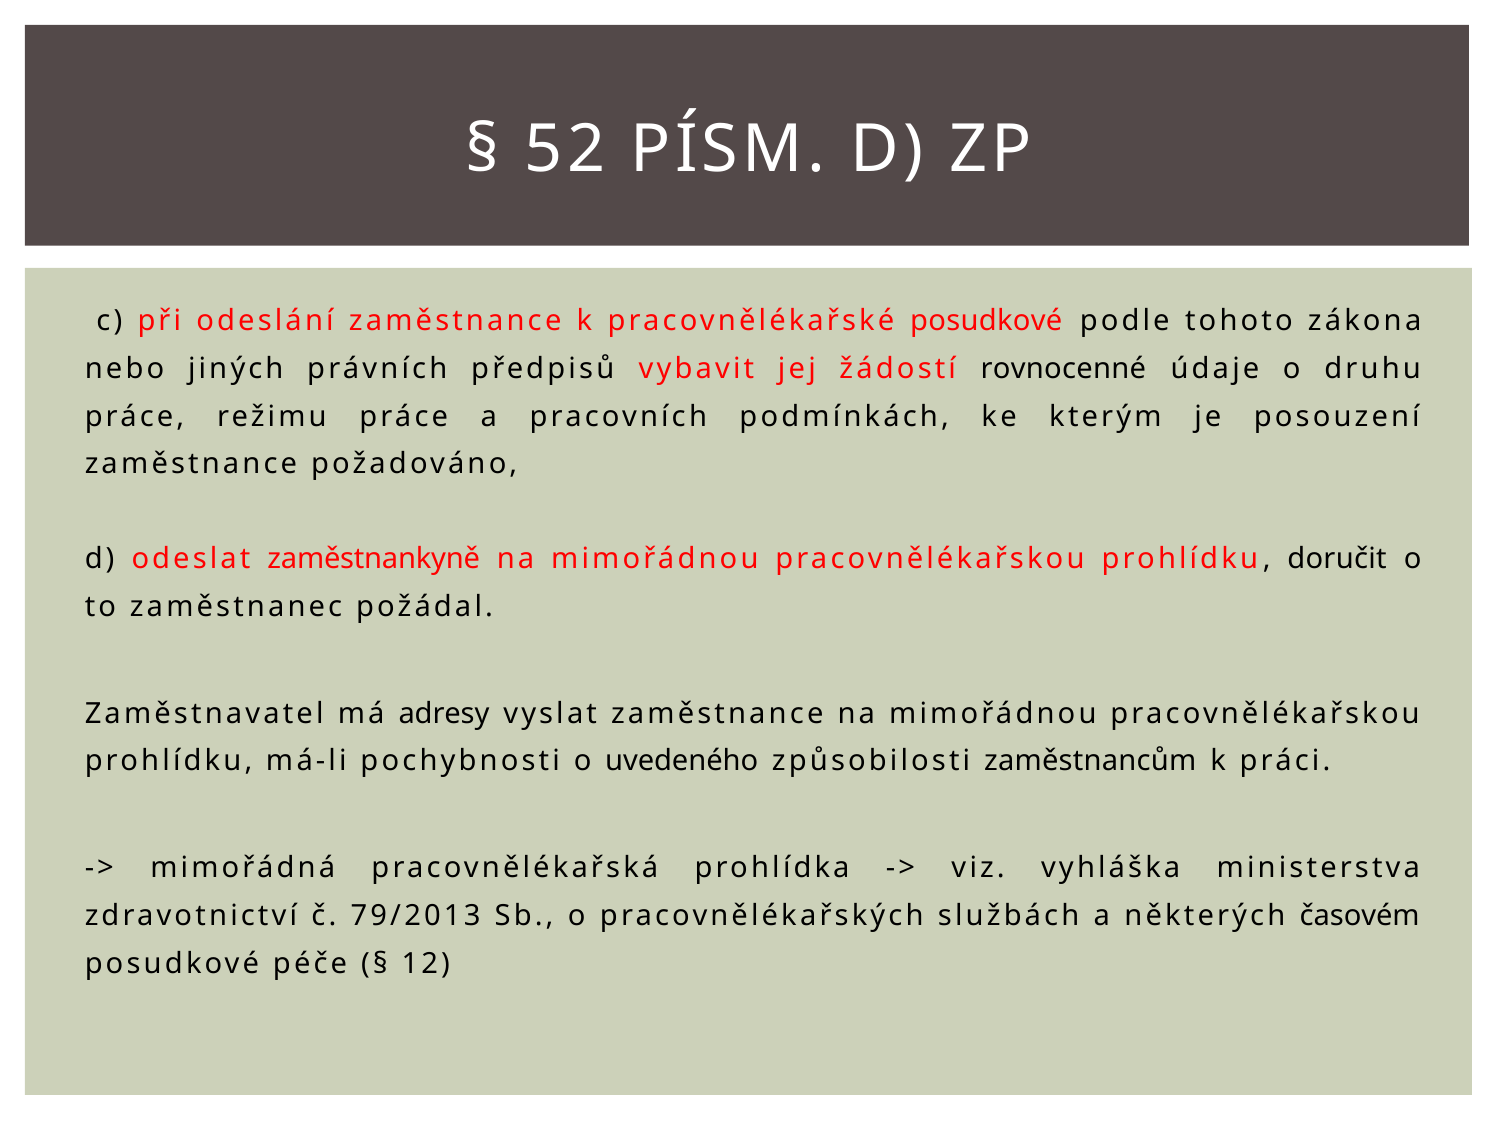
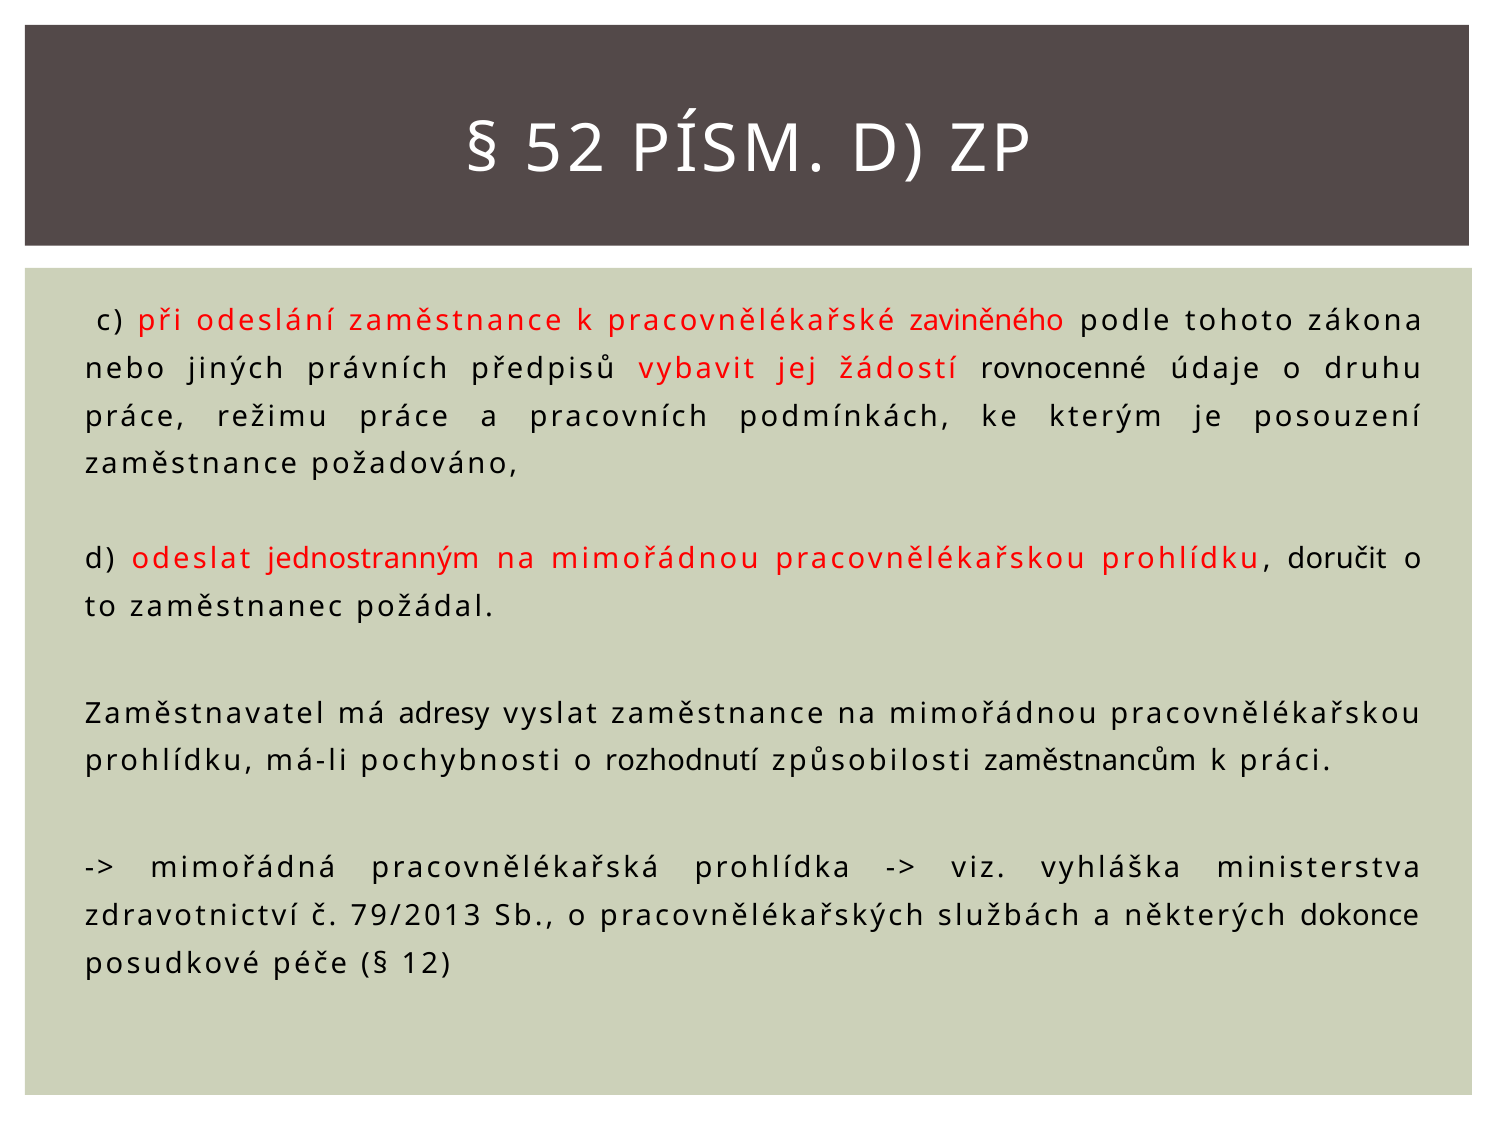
pracovnělékařské posudkové: posudkové -> zaviněného
zaměstnankyně: zaměstnankyně -> jednostranným
uvedeného: uvedeného -> rozhodnutí
časovém: časovém -> dokonce
